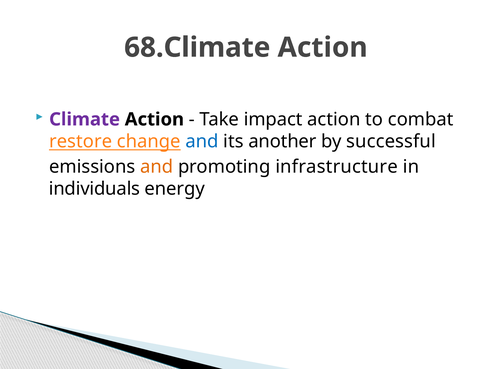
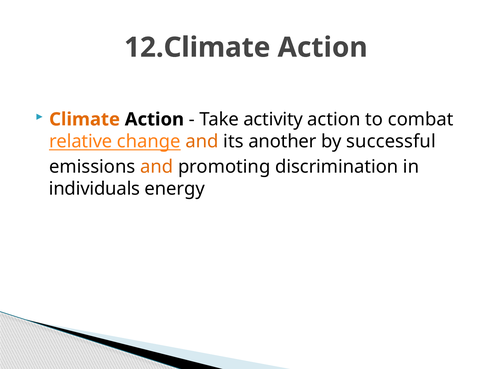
68.Climate: 68.Climate -> 12.Climate
Climate colour: purple -> orange
impact: impact -> activity
restore: restore -> relative
and at (202, 142) colour: blue -> orange
infrastructure: infrastructure -> discrimination
